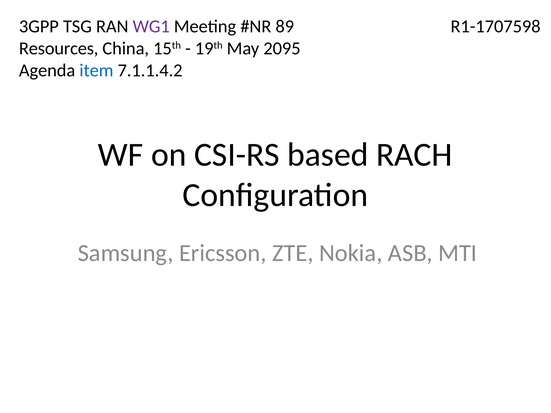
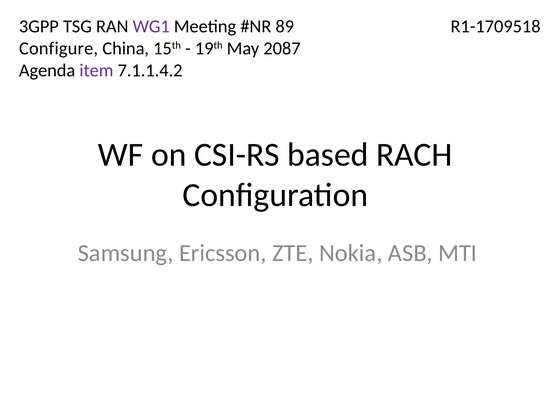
R1-1707598: R1-1707598 -> R1-1709518
Resources: Resources -> Configure
2095: 2095 -> 2087
item colour: blue -> purple
